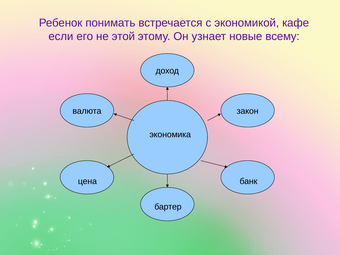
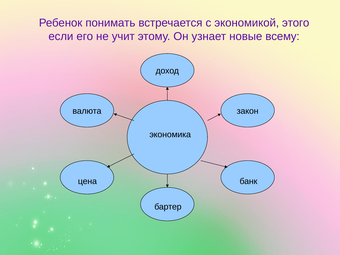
кафе: кафе -> этого
этой: этой -> учит
